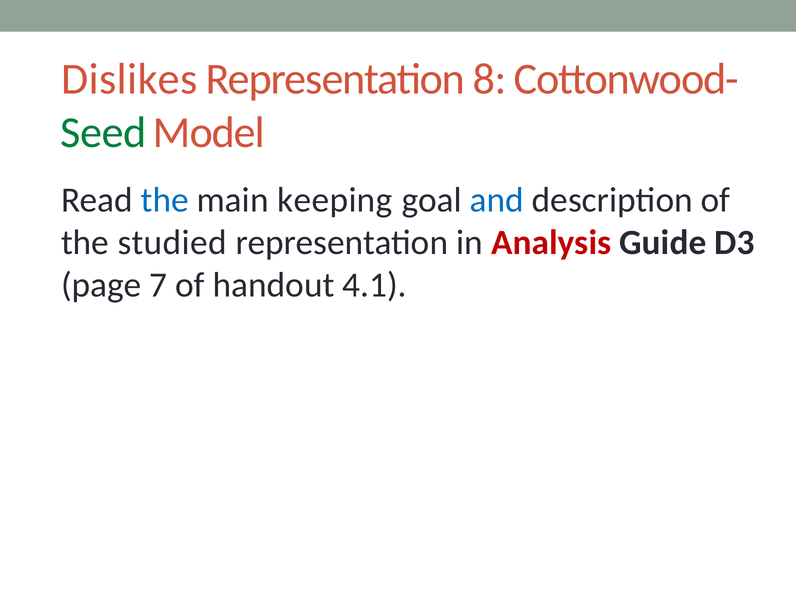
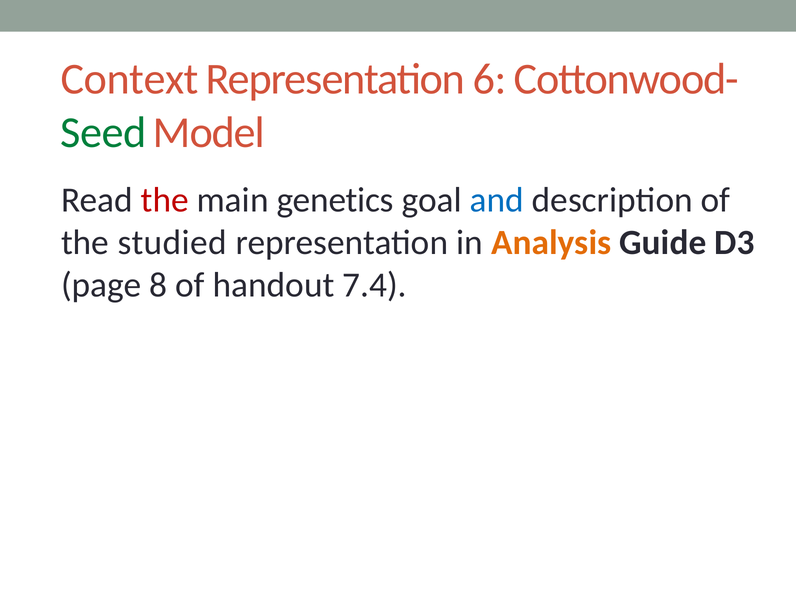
Dislikes: Dislikes -> Context
8: 8 -> 6
the at (165, 200) colour: blue -> red
keeping: keeping -> genetics
Analysis colour: red -> orange
7: 7 -> 8
4.1: 4.1 -> 7.4
